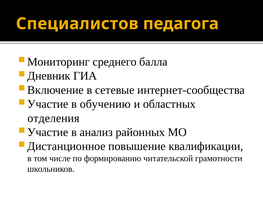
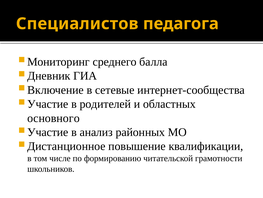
обучению: обучению -> родителей
отделения: отделения -> основного
